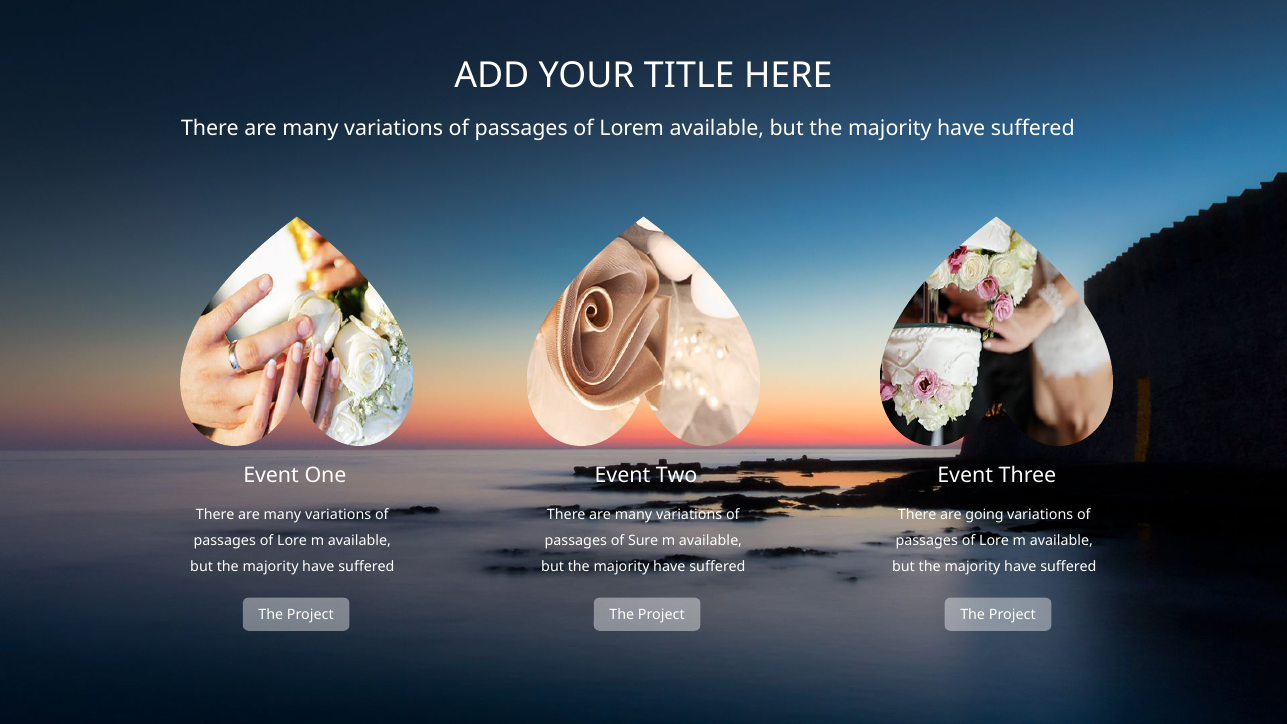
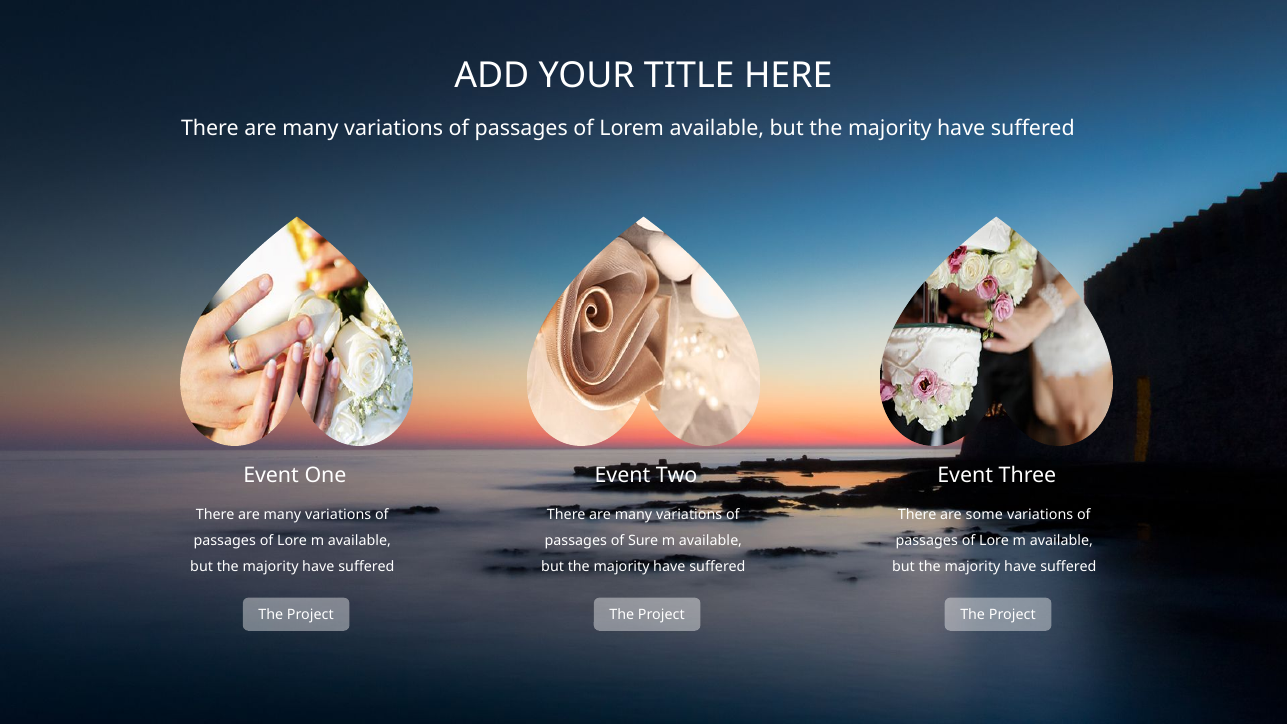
going: going -> some
